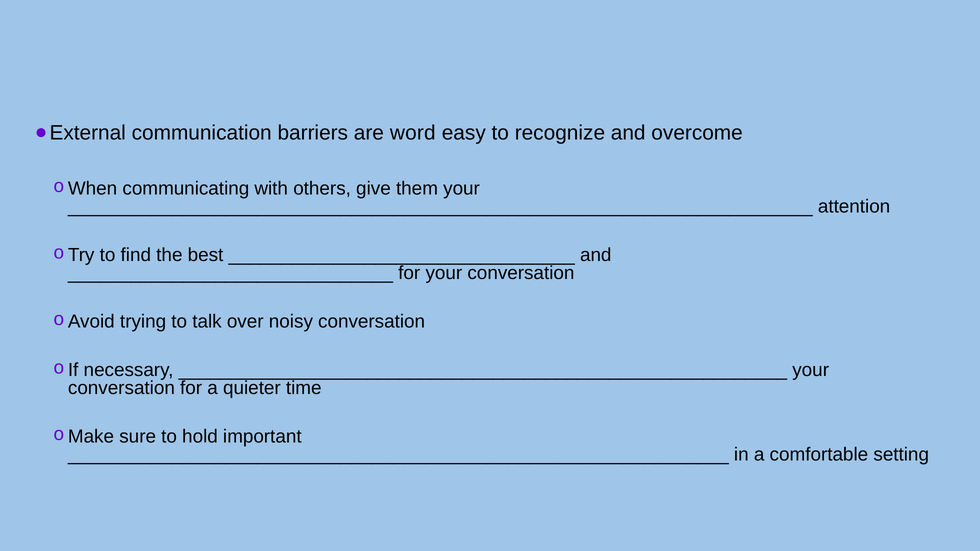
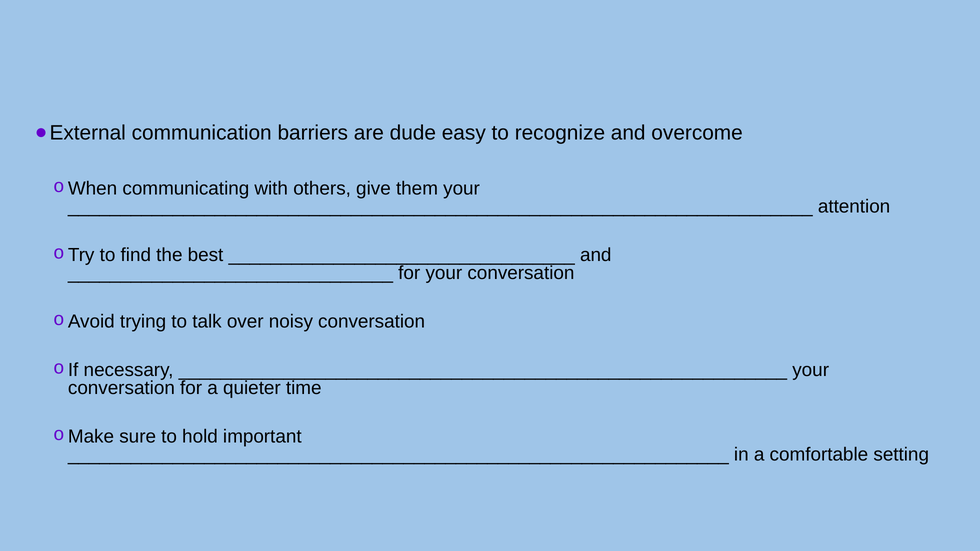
word: word -> dude
